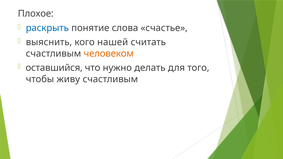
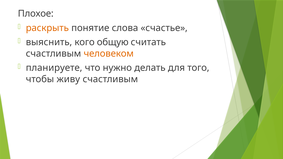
раскрыть colour: blue -> orange
нашей: нашей -> общую
оставшийся: оставшийся -> планируете
